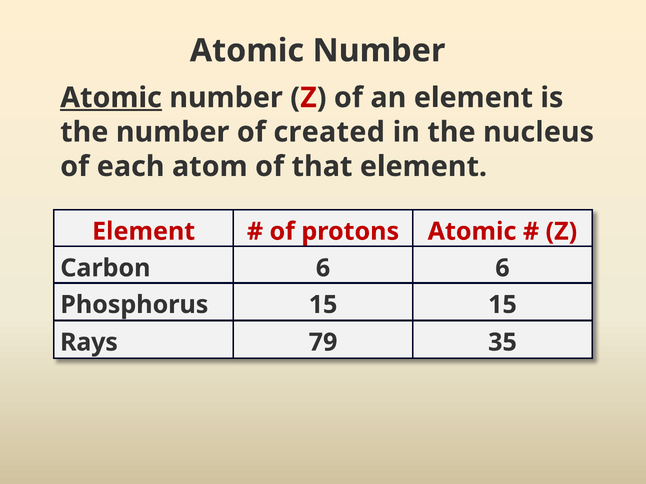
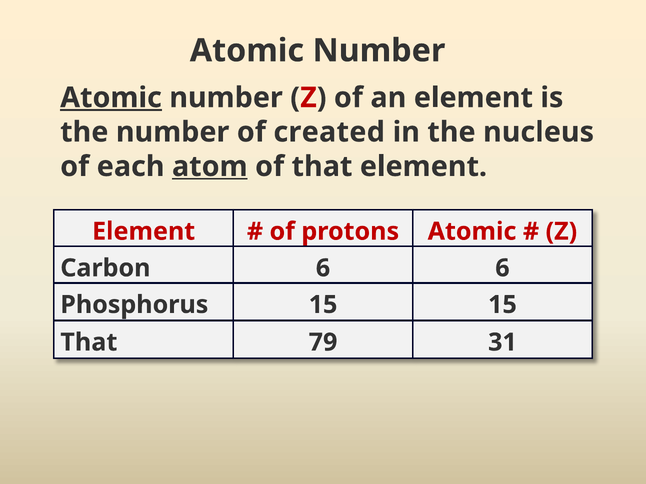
atom underline: none -> present
Rays at (89, 343): Rays -> That
35: 35 -> 31
